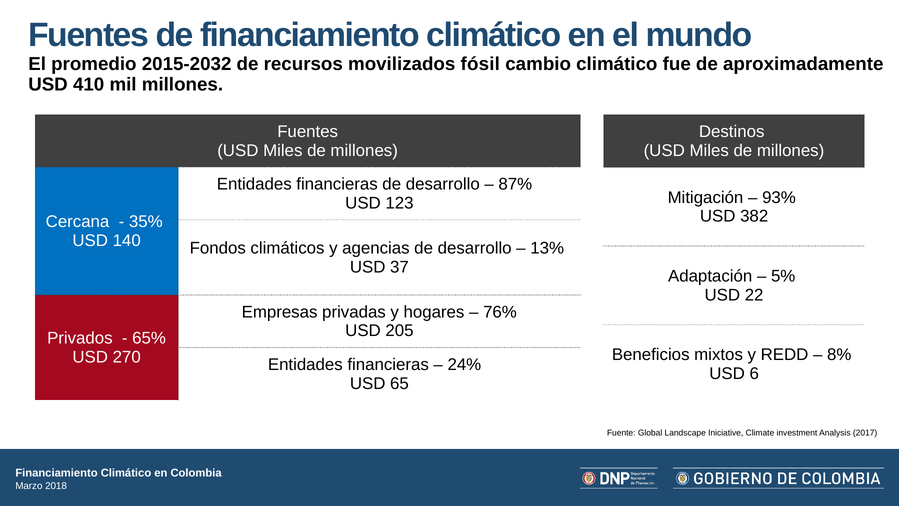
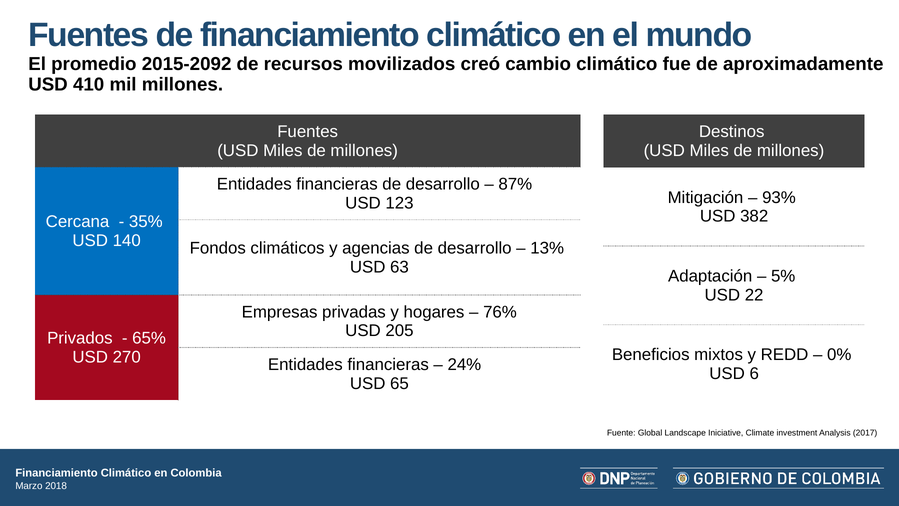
2015-2032: 2015-2032 -> 2015-2092
fósil: fósil -> creó
37: 37 -> 63
8%: 8% -> 0%
